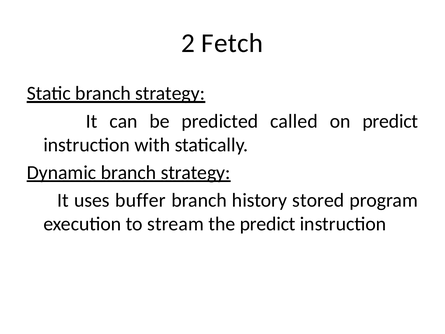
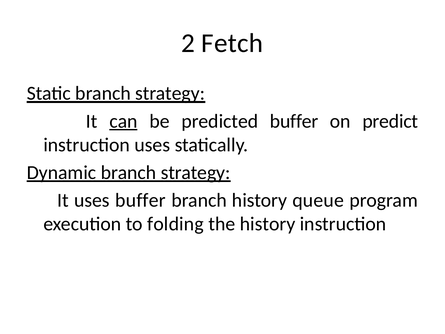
can underline: none -> present
predicted called: called -> buffer
instruction with: with -> uses
stored: stored -> queue
stream: stream -> folding
the predict: predict -> history
